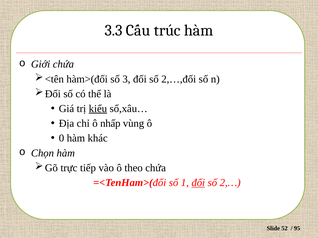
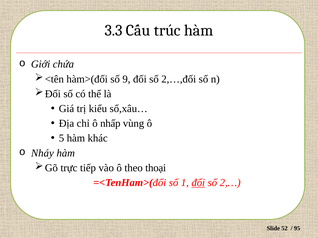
3: 3 -> 9
kiểu underline: present -> none
0: 0 -> 5
Chọn: Chọn -> Nháy
theo chứa: chứa -> thoại
